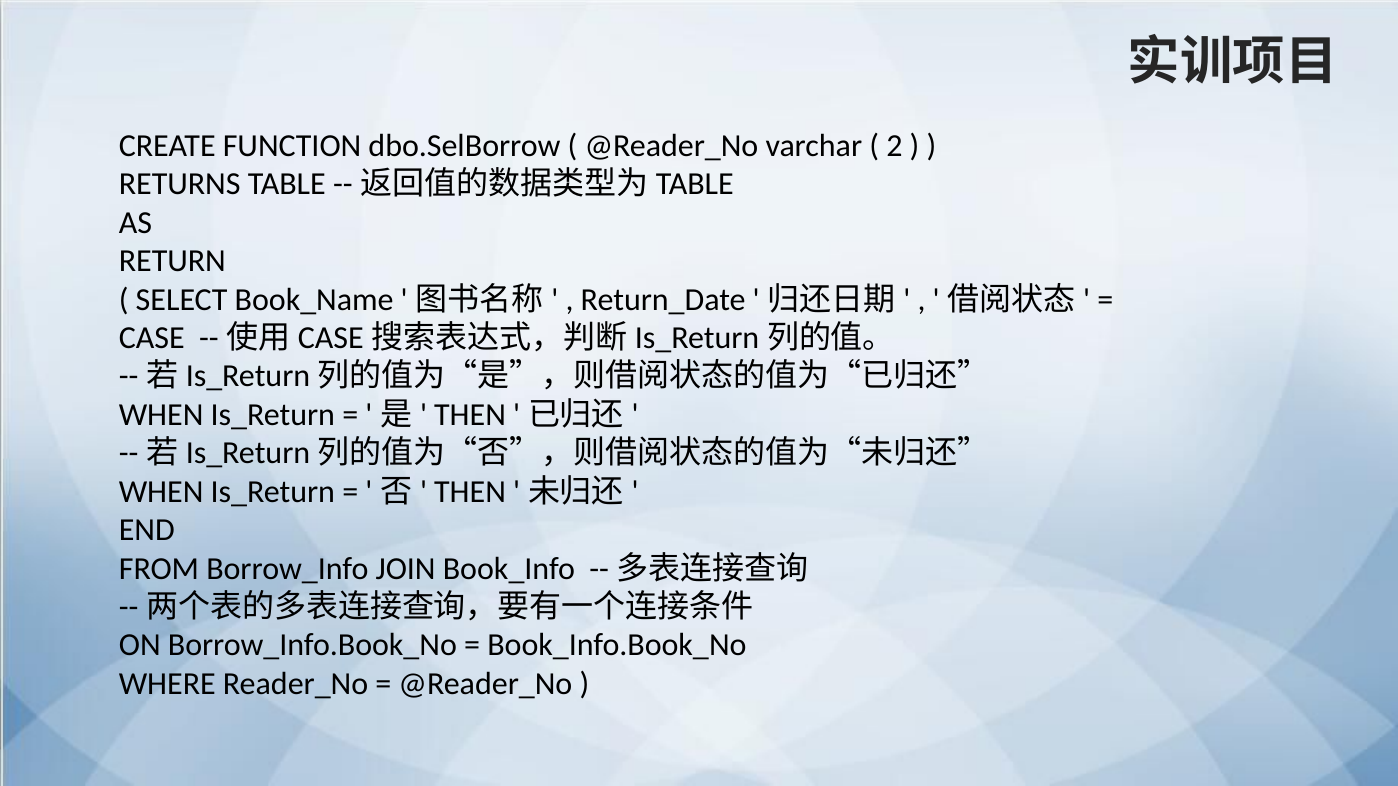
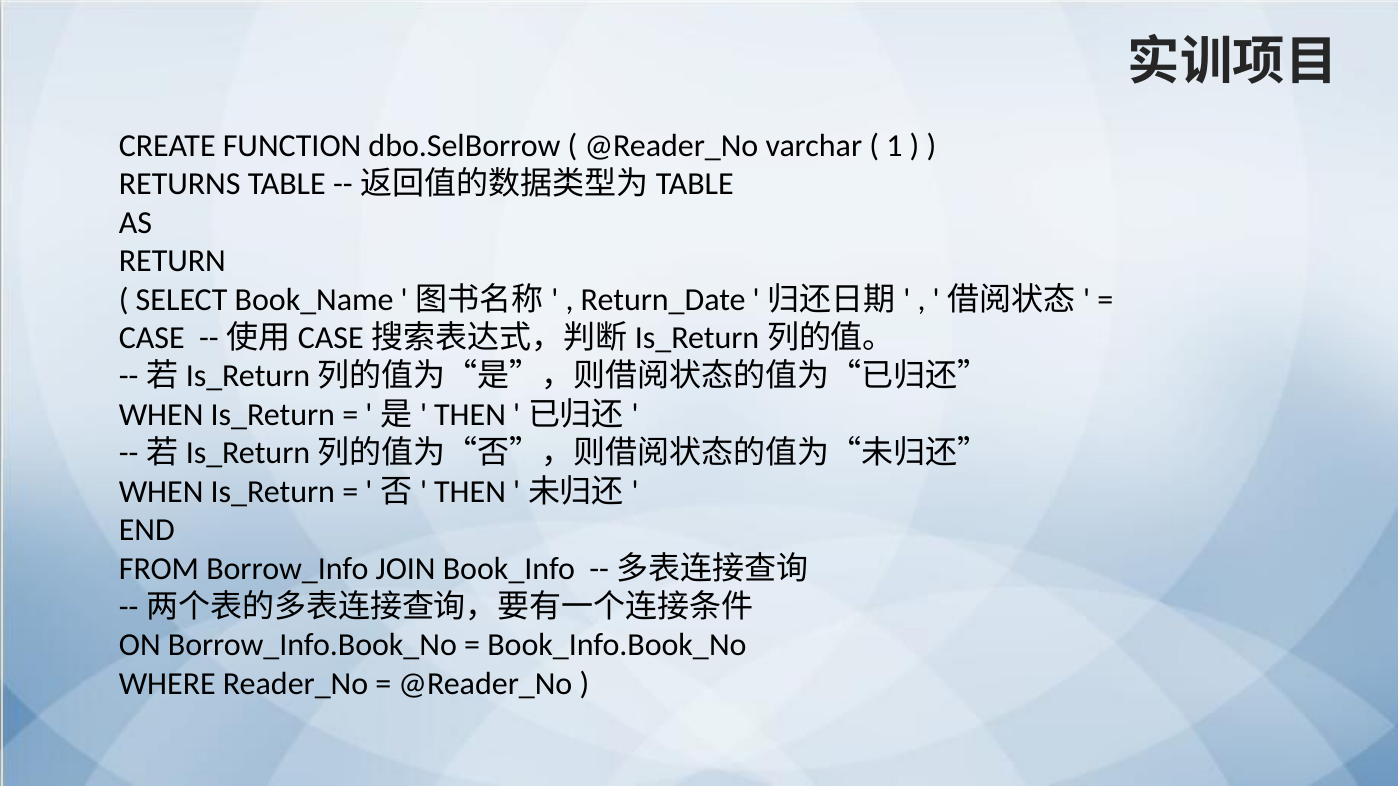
2: 2 -> 1
